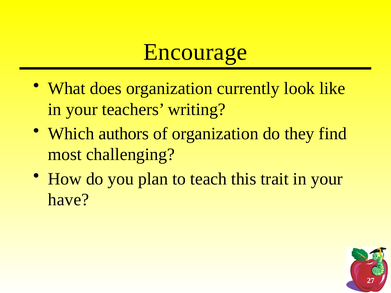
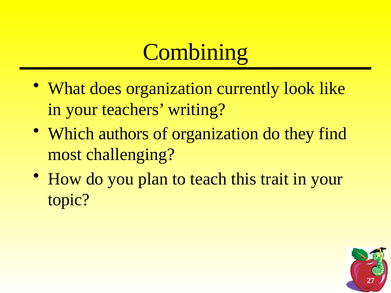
Encourage: Encourage -> Combining
have: have -> topic
